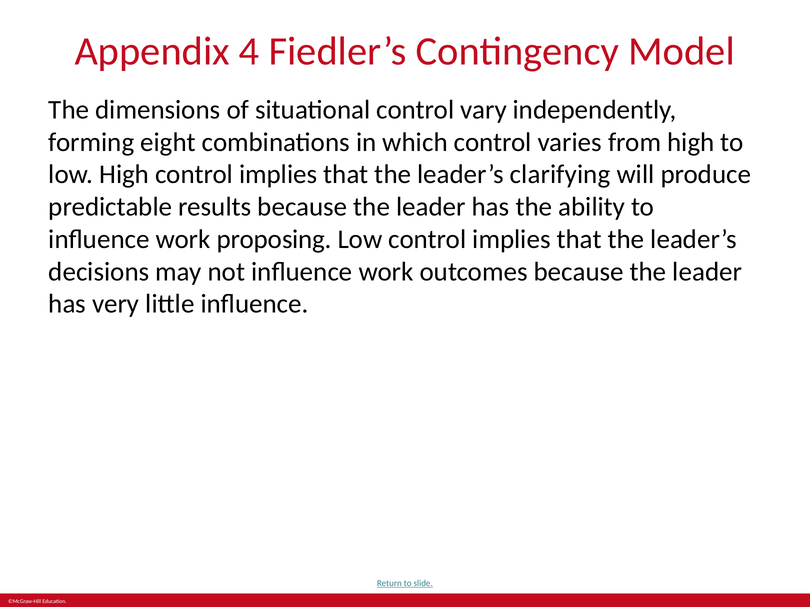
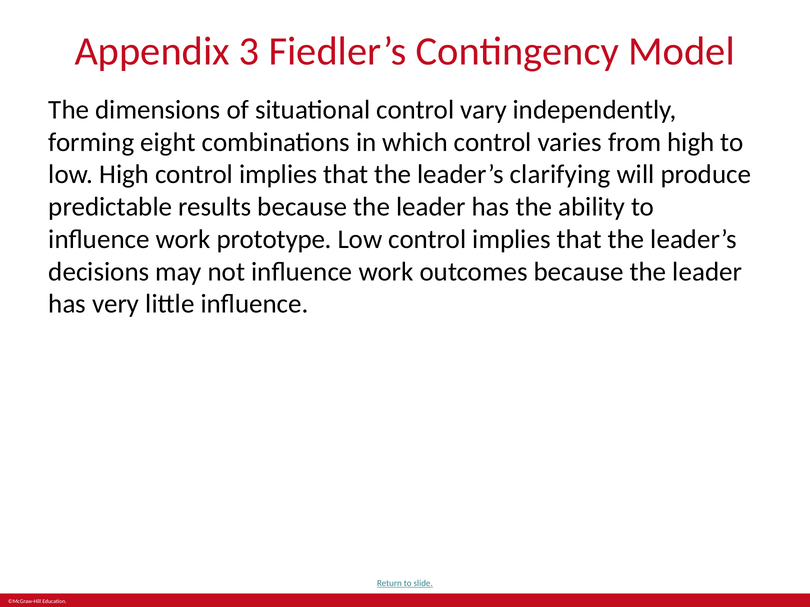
4: 4 -> 3
proposing: proposing -> prototype
